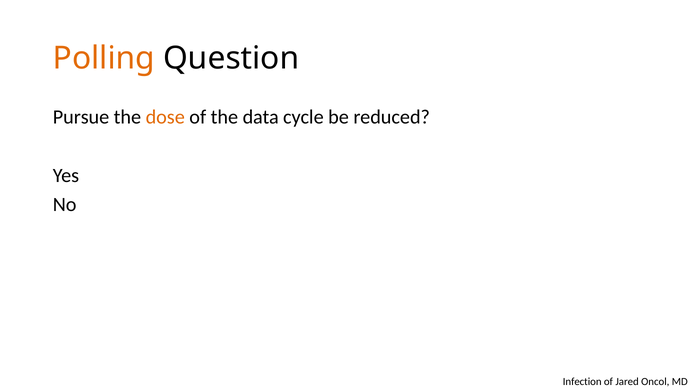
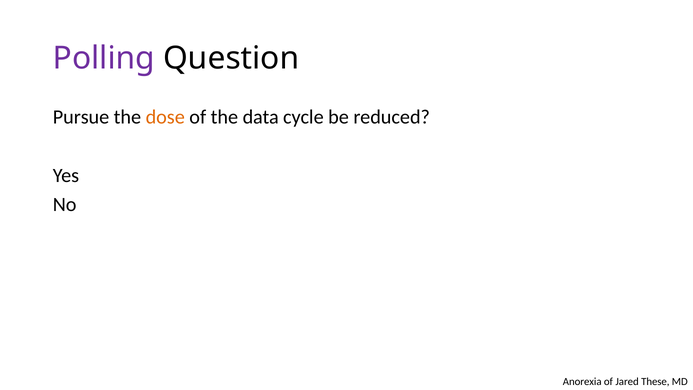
Polling colour: orange -> purple
Infection: Infection -> Anorexia
Oncol: Oncol -> These
